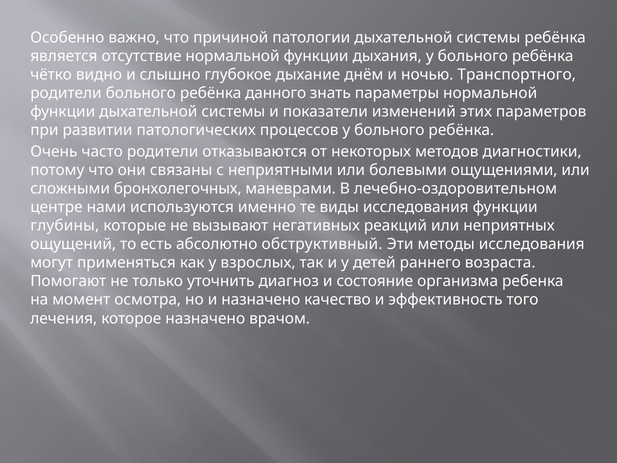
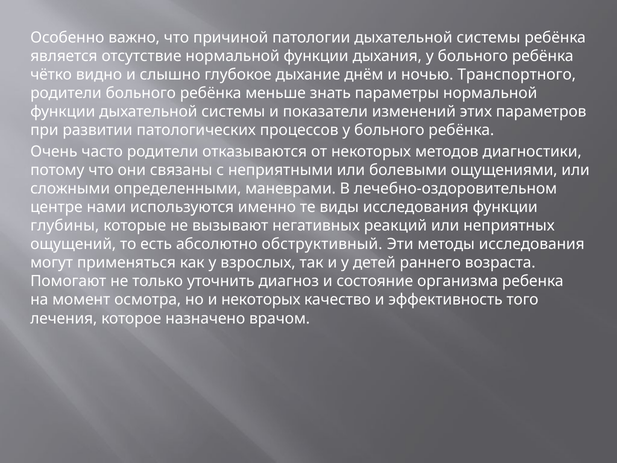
данного: данного -> меньше
бронхолегочных: бронхолегочных -> определенными
и назначено: назначено -> некоторых
